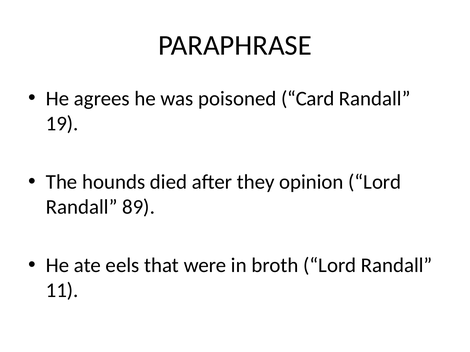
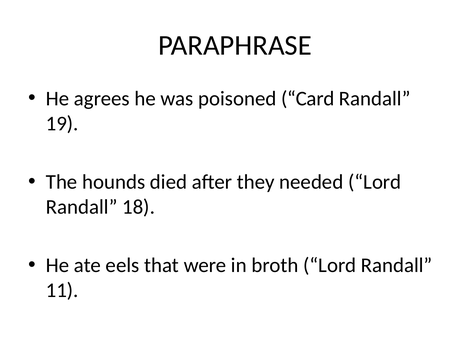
opinion: opinion -> needed
89: 89 -> 18
